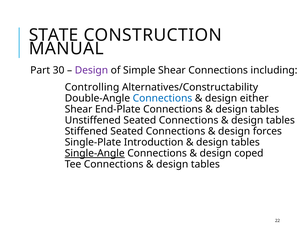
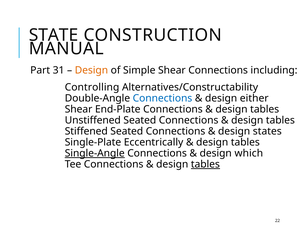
30: 30 -> 31
Design at (91, 71) colour: purple -> orange
forces: forces -> states
Introduction: Introduction -> Eccentrically
coped: coped -> which
tables at (205, 165) underline: none -> present
